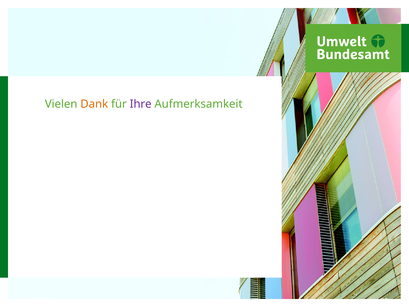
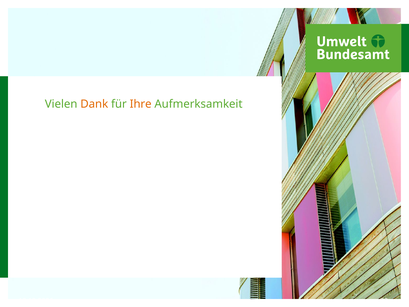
Ihre colour: purple -> orange
